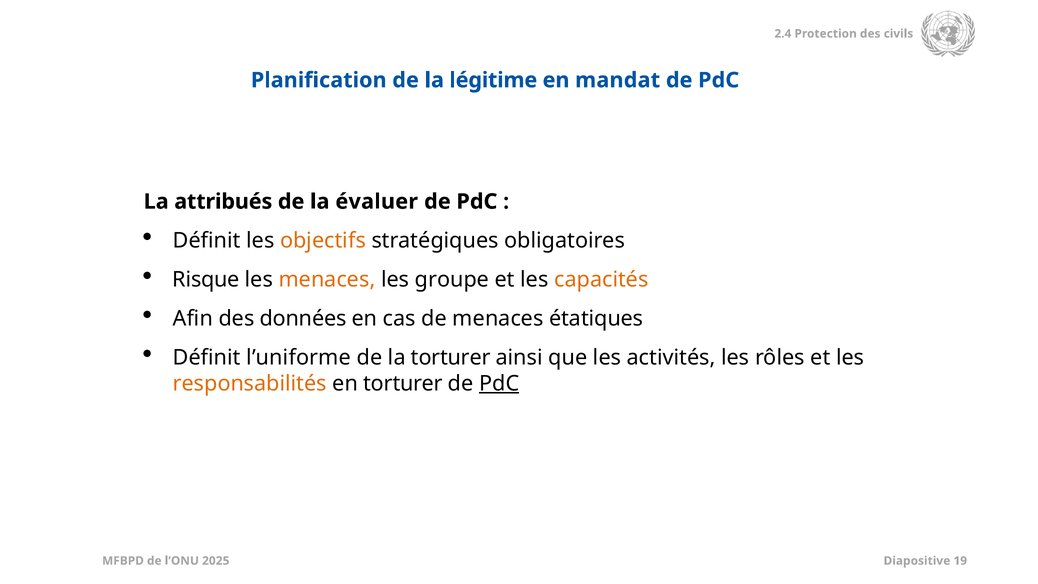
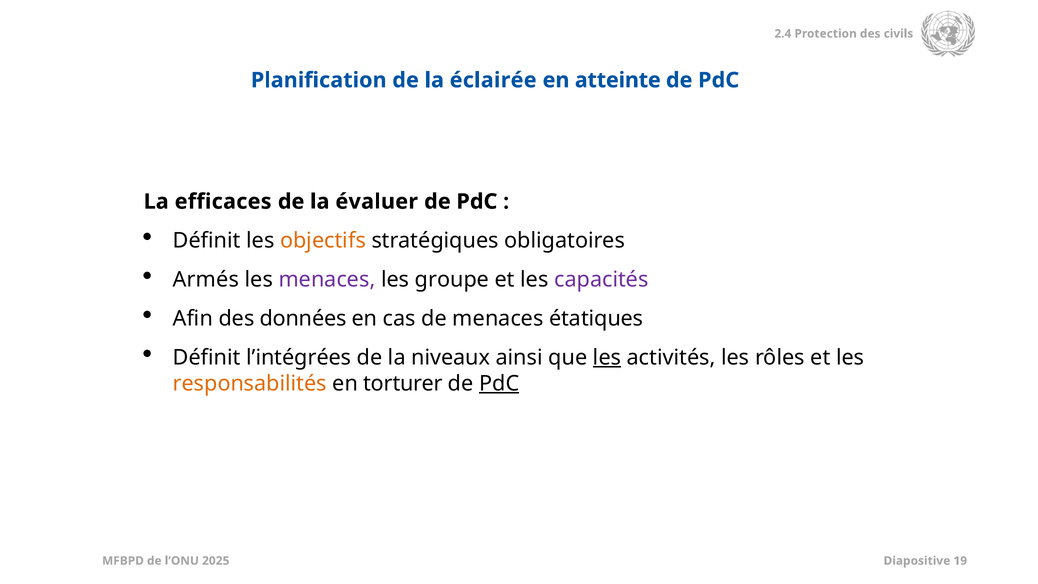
légitime: légitime -> éclairée
mandat: mandat -> atteinte
attribués: attribués -> efficaces
Risque: Risque -> Armés
menaces at (327, 279) colour: orange -> purple
capacités colour: orange -> purple
l’uniforme: l’uniforme -> l’intégrées
la torturer: torturer -> niveaux
les at (607, 357) underline: none -> present
